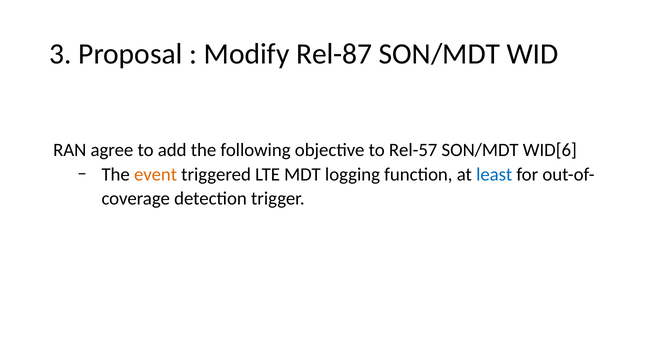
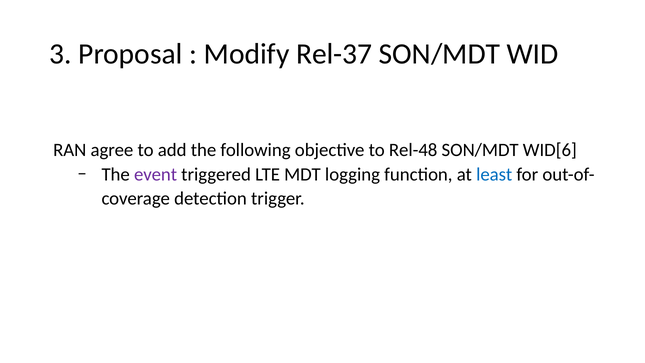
Rel-87: Rel-87 -> Rel-37
Rel-57: Rel-57 -> Rel-48
event colour: orange -> purple
